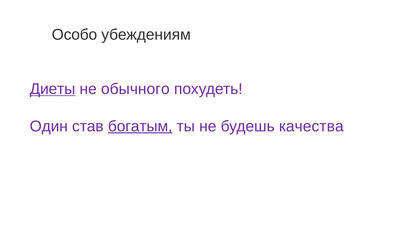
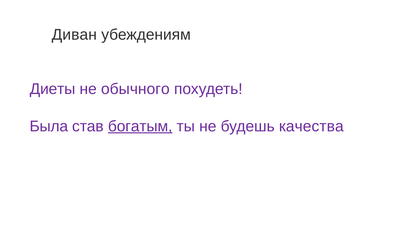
Особо: Особо -> Диван
Диеты underline: present -> none
Один: Один -> Была
